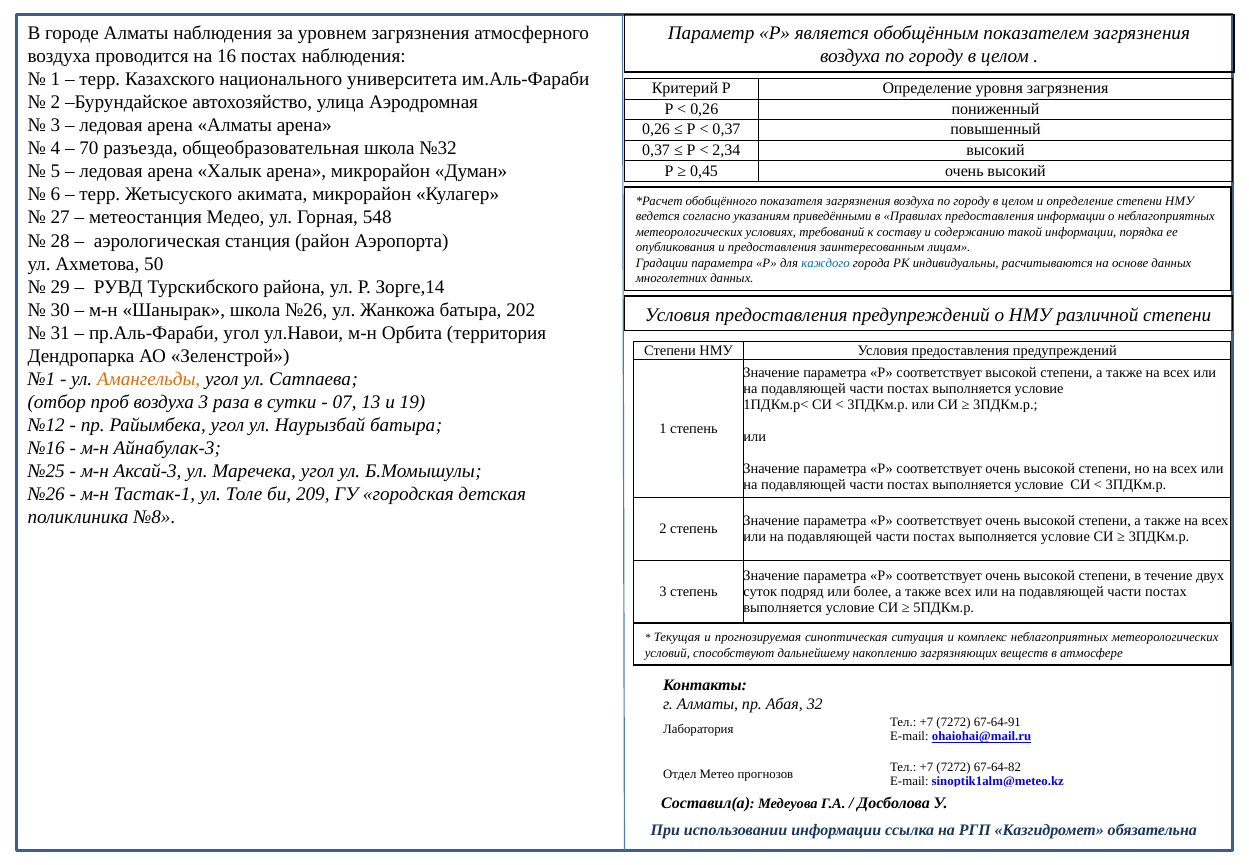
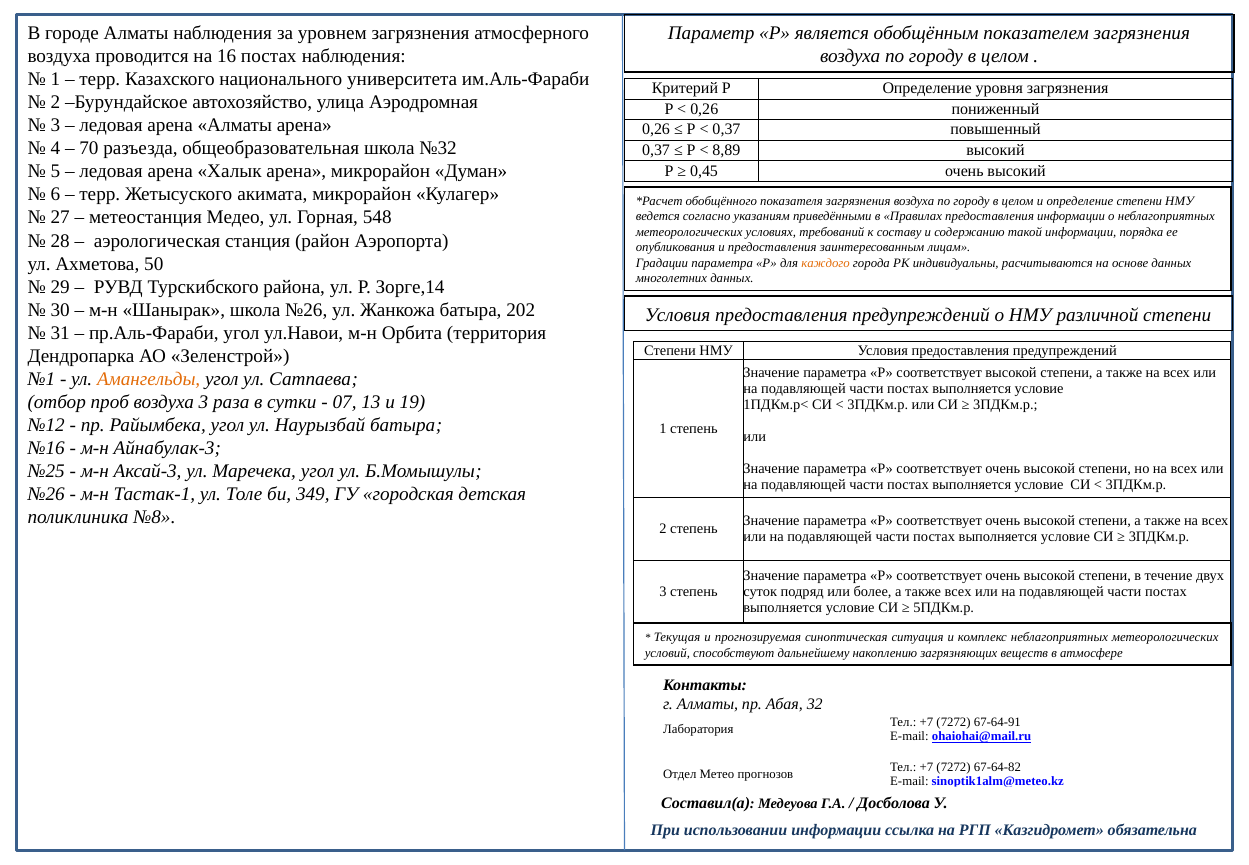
2,34: 2,34 -> 8,89
каждого colour: blue -> orange
209: 209 -> 349
